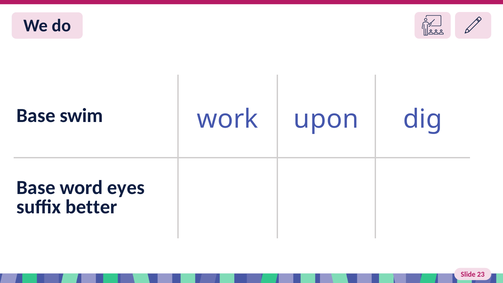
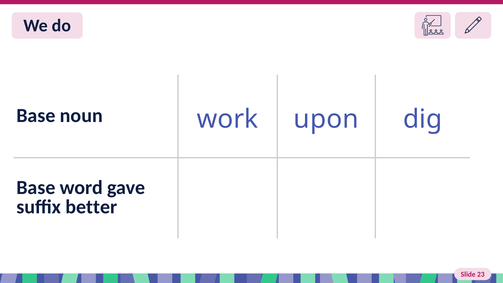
swim: swim -> noun
eyes: eyes -> gave
